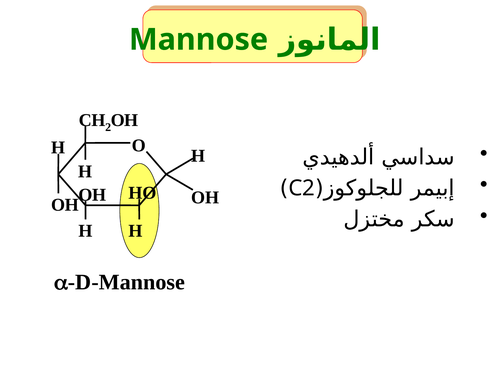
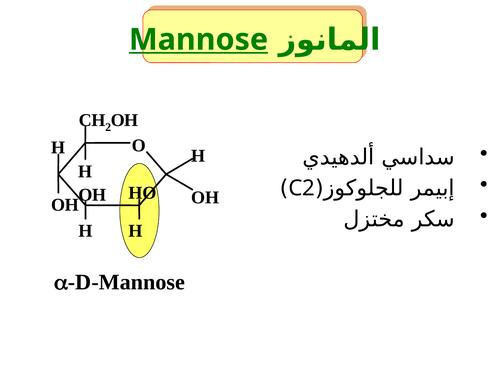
Mannose underline: none -> present
